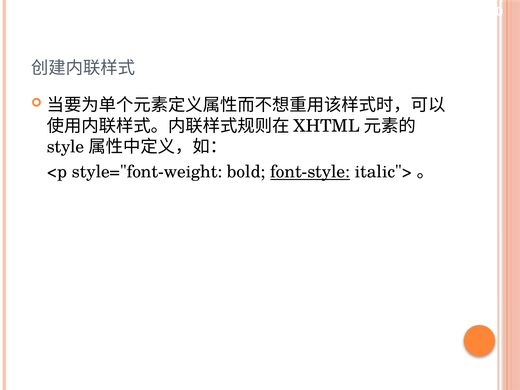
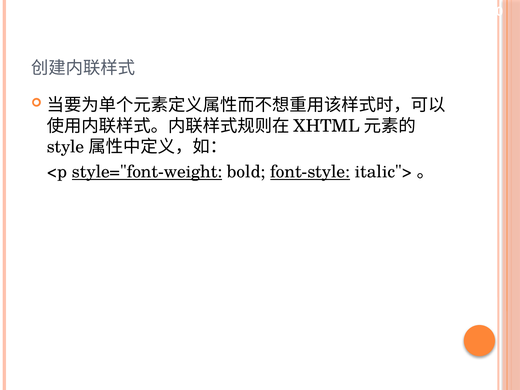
style="font-weight underline: none -> present
